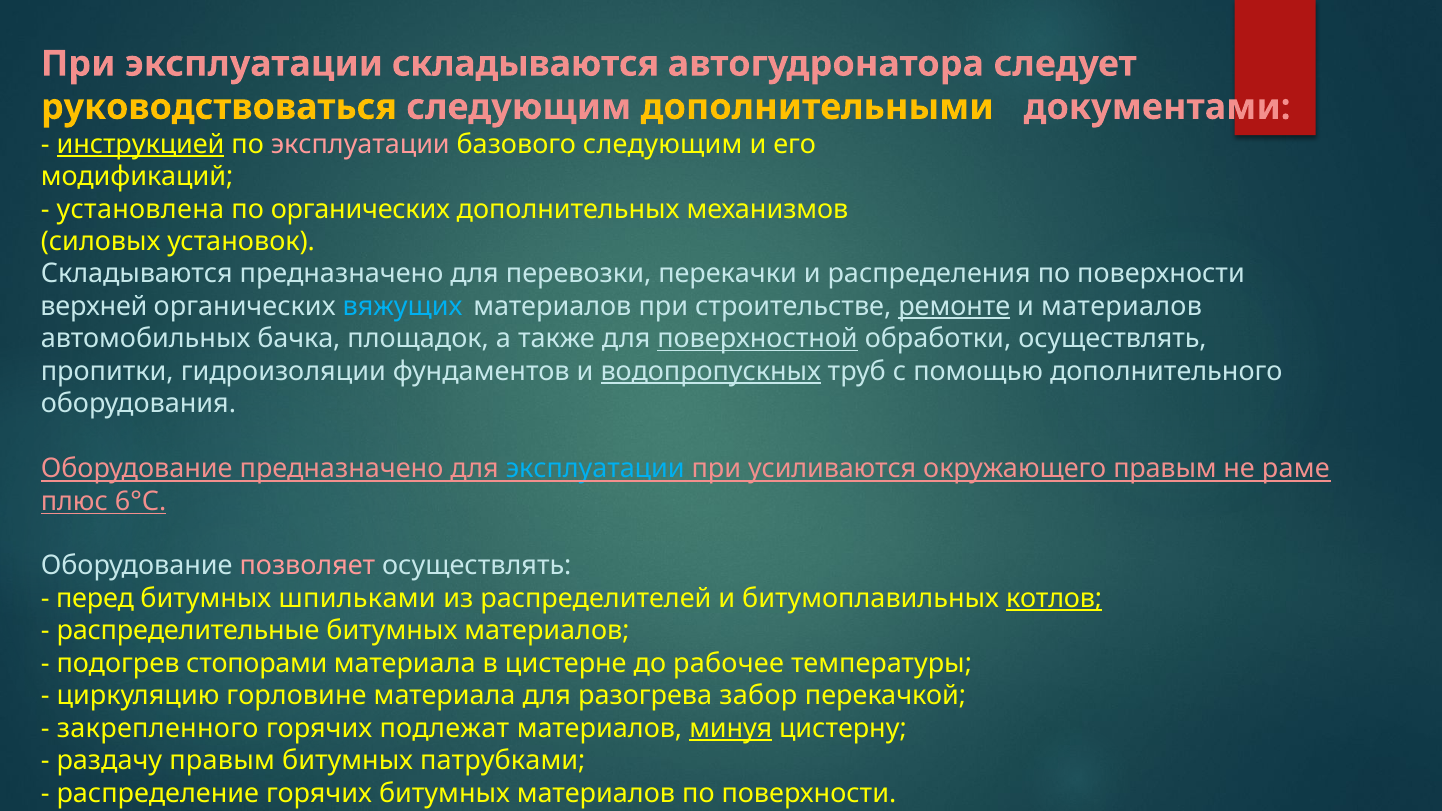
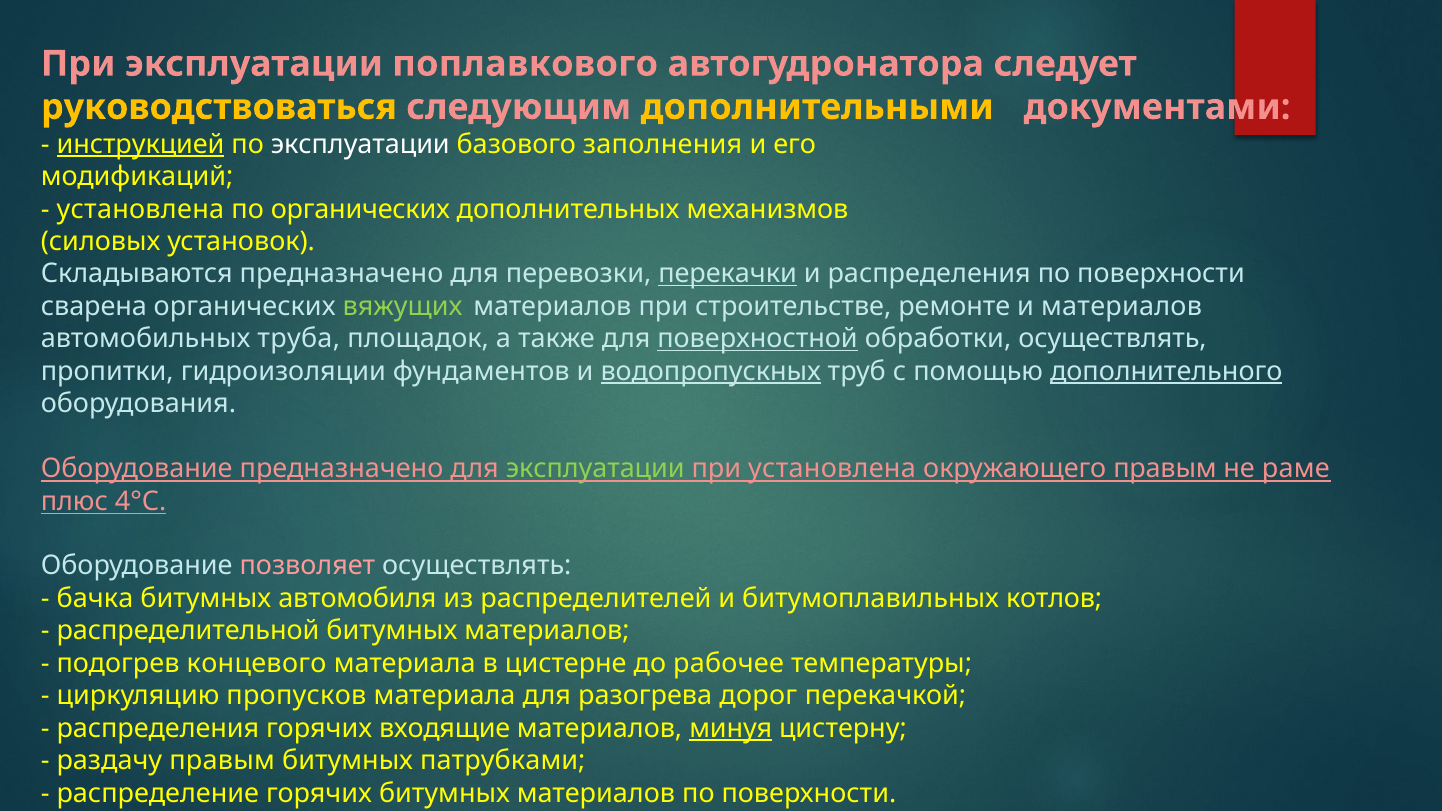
эксплуатации складываются: складываются -> поплавкового
эксплуатации at (360, 144) colour: pink -> white
базового следующим: следующим -> заполнения
перекачки underline: none -> present
верхней: верхней -> сварена
вяжущих colour: light blue -> light green
ремонте underline: present -> none
бачка: бачка -> труба
дополнительного underline: none -> present
эксплуатации at (595, 469) colour: light blue -> light green
при усиливаются: усиливаются -> установлена
6°С: 6°С -> 4°С
перед: перед -> бачка
шпильками: шпильками -> автомобиля
котлов underline: present -> none
распределительные: распределительные -> распределительной
стопорами: стопорами -> концевого
горловине: горловине -> пропусков
забор: забор -> дорог
закрепленного at (158, 728): закрепленного -> распределения
подлежат: подлежат -> входящие
